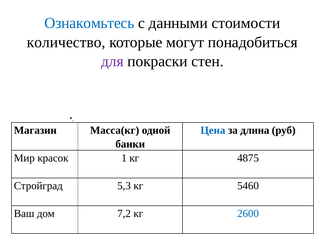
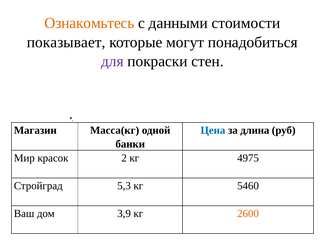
Ознакомьтесь colour: blue -> orange
количество: количество -> показывает
1: 1 -> 2
4875: 4875 -> 4975
7,2: 7,2 -> 3,9
2600 colour: blue -> orange
